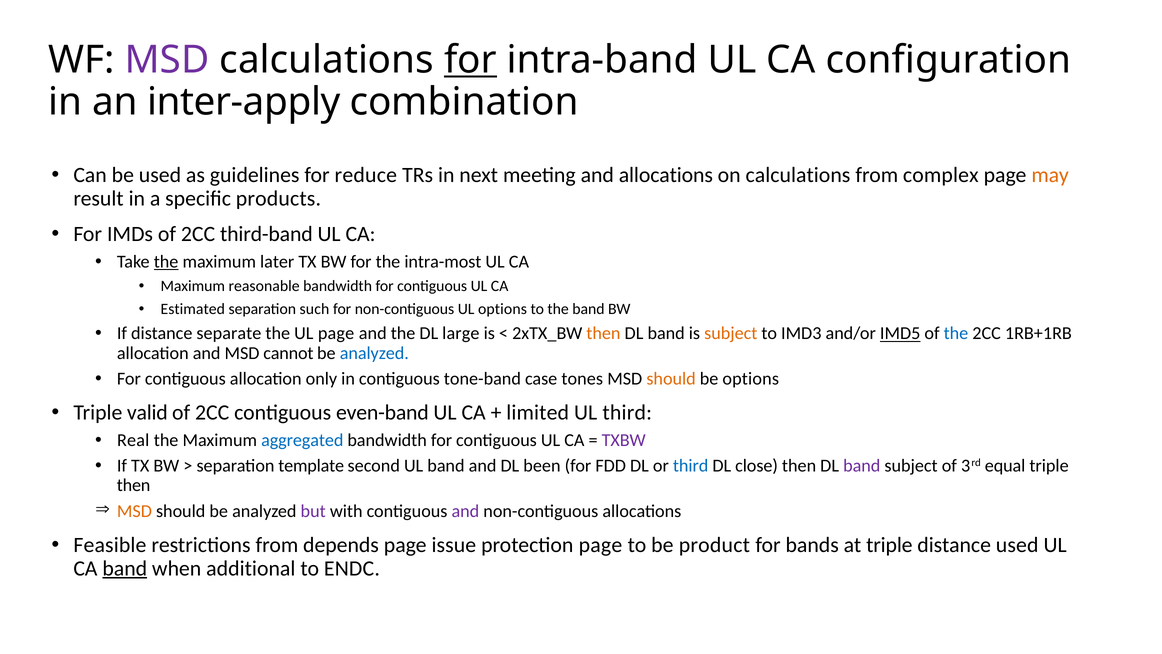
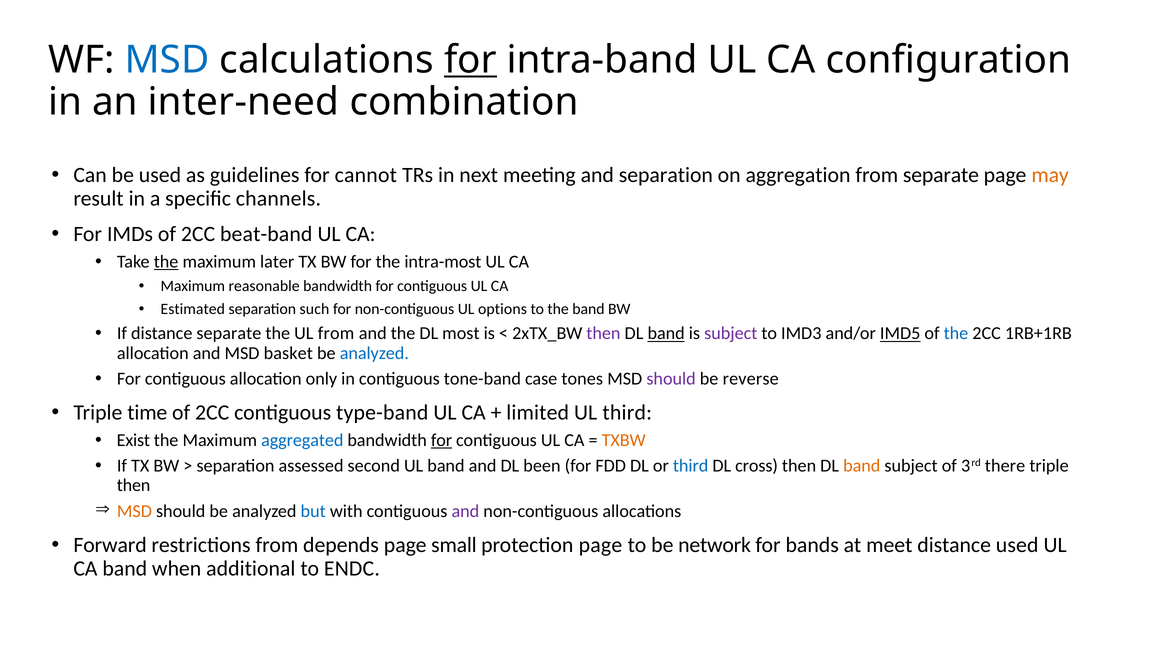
MSD at (167, 60) colour: purple -> blue
inter-apply: inter-apply -> inter-need
reduce: reduce -> cannot
and allocations: allocations -> separation
on calculations: calculations -> aggregation
from complex: complex -> separate
products: products -> channels
third-band: third-band -> beat-band
UL page: page -> from
large: large -> most
then at (603, 333) colour: orange -> purple
band at (666, 333) underline: none -> present
subject at (731, 333) colour: orange -> purple
cannot: cannot -> basket
should at (671, 379) colour: orange -> purple
be options: options -> reverse
valid: valid -> time
even-band: even-band -> type-band
Real: Real -> Exist
for at (442, 440) underline: none -> present
TXBW colour: purple -> orange
template: template -> assessed
close: close -> cross
band at (862, 466) colour: purple -> orange
equal: equal -> there
but colour: purple -> blue
Feasible: Feasible -> Forward
issue: issue -> small
product: product -> network
at triple: triple -> meet
band at (125, 568) underline: present -> none
